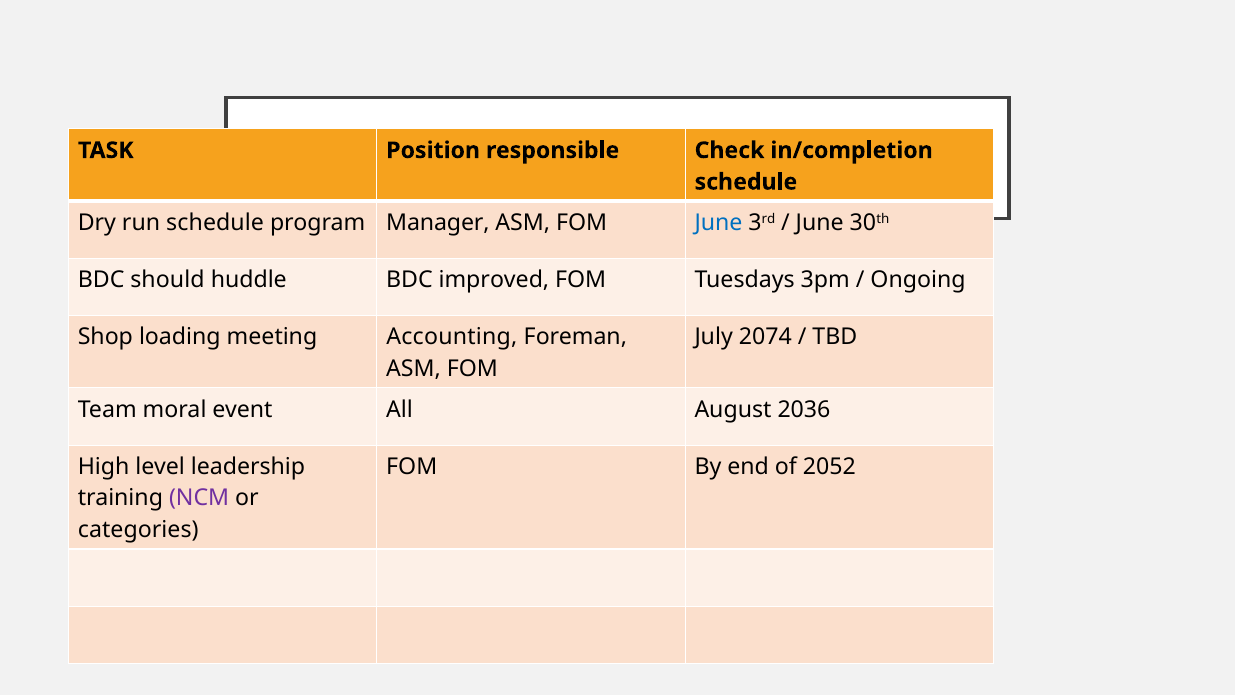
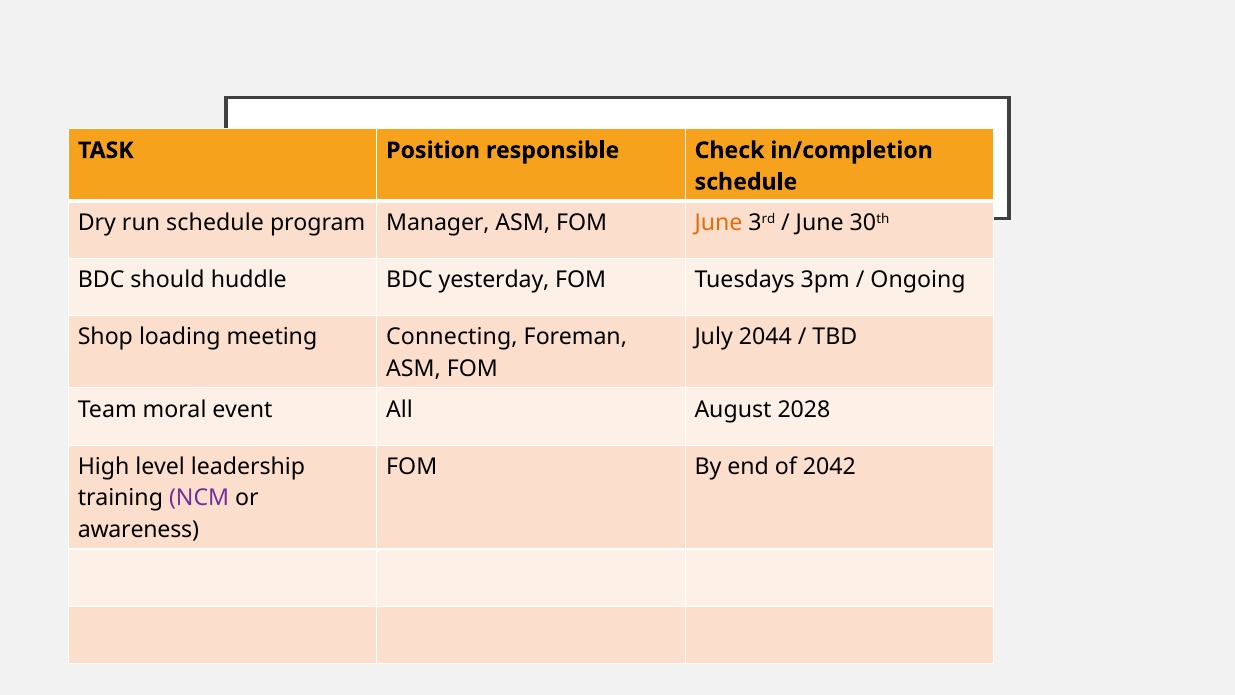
June at (719, 223) colour: blue -> orange
improved: improved -> yesterday
Accounting: Accounting -> Connecting
2074: 2074 -> 2044
2036: 2036 -> 2028
2052: 2052 -> 2042
categories: categories -> awareness
